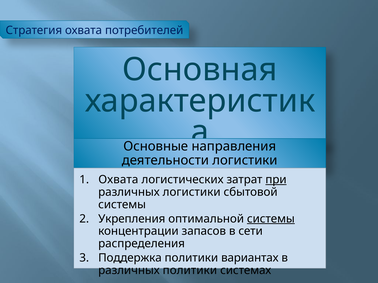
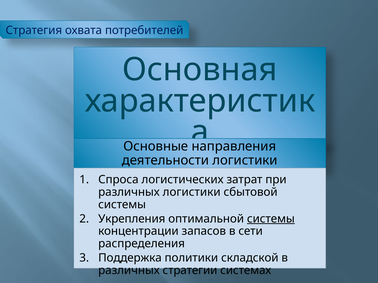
Охвата at (118, 180): Охвата -> Спроса
при underline: present -> none
вариантах: вариантах -> складской
различных политики: политики -> стратегии
